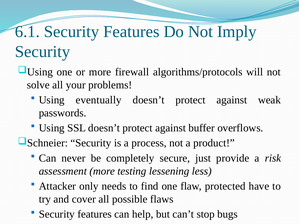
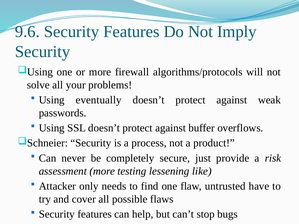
6.1: 6.1 -> 9.6
less: less -> like
protected: protected -> untrusted
